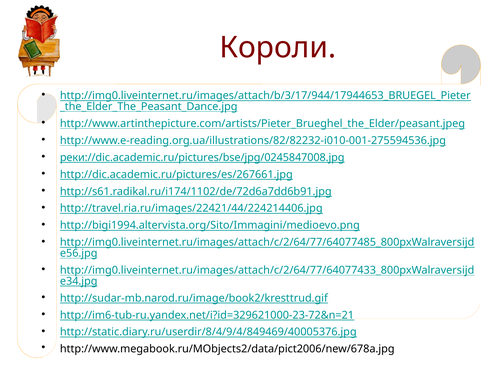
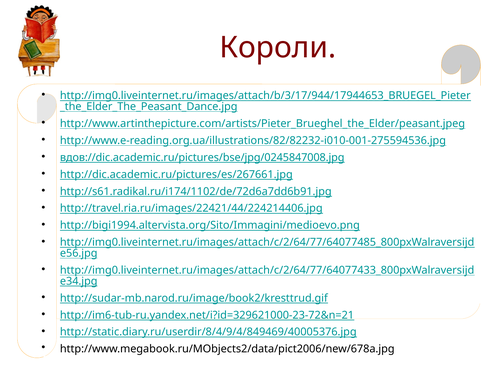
реки://dic.academic.ru/pictures/bse/jpg/0245847008.jpg: реки://dic.academic.ru/pictures/bse/jpg/0245847008.jpg -> вдов://dic.academic.ru/pictures/bse/jpg/0245847008.jpg
